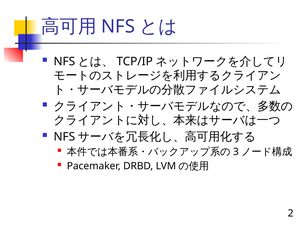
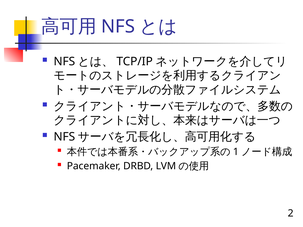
3: 3 -> 1
